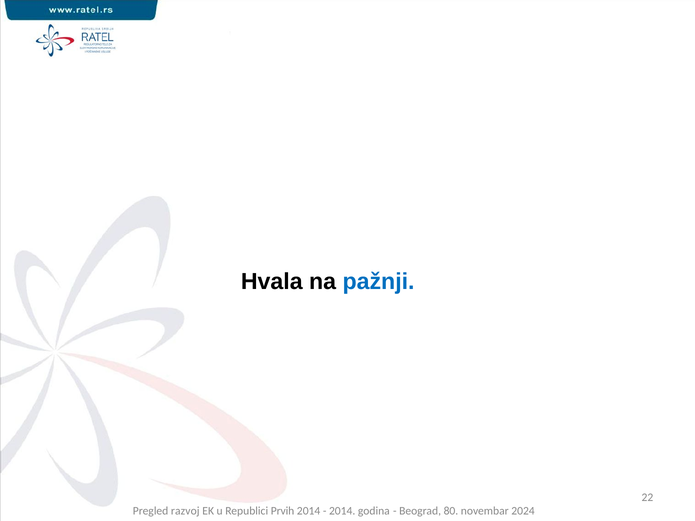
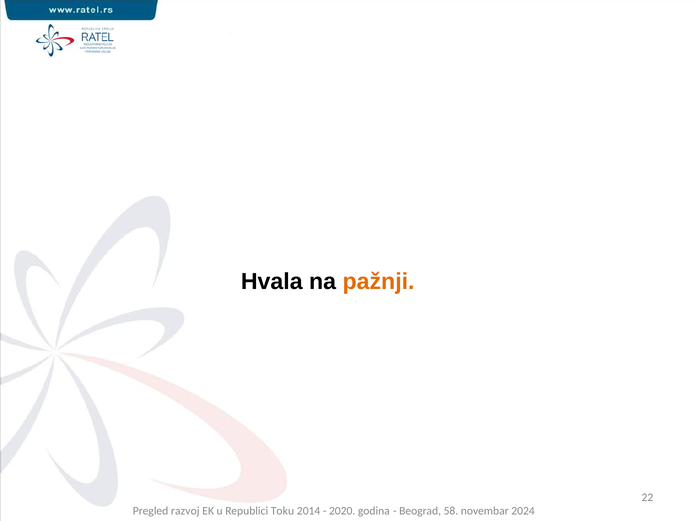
pažnji colour: blue -> orange
Prvih: Prvih -> Toku
2014 at (342, 511): 2014 -> 2020
80: 80 -> 58
